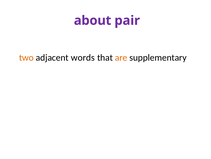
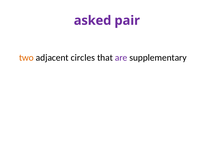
about: about -> asked
words: words -> circles
are colour: orange -> purple
